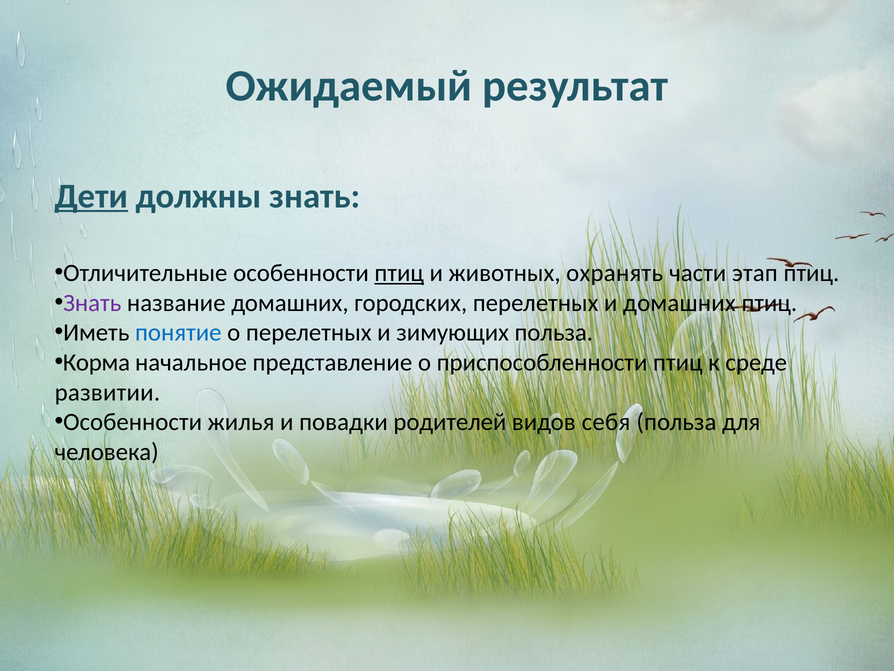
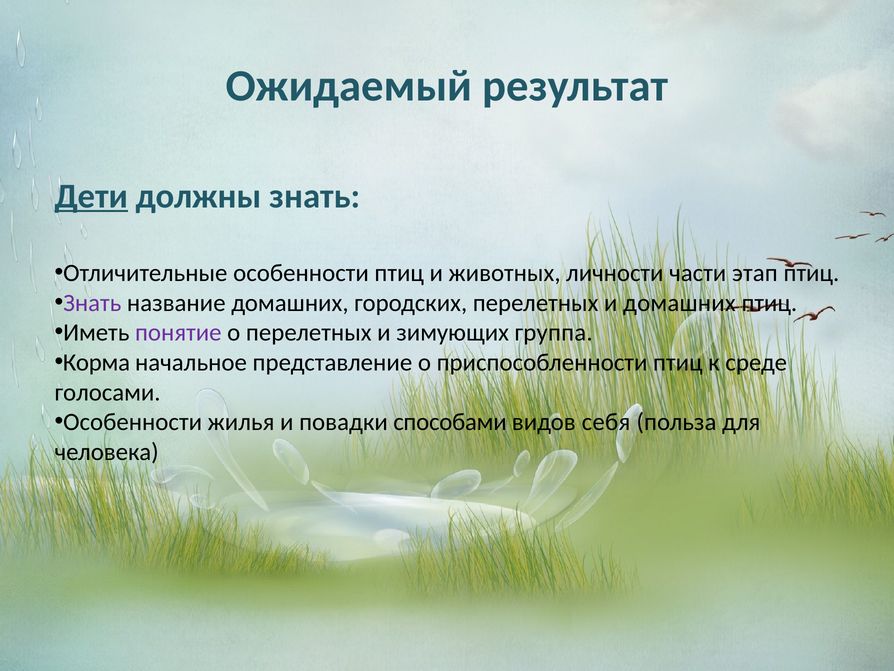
птиц at (399, 273) underline: present -> none
охранять: охранять -> личности
понятие colour: blue -> purple
зимующих польза: польза -> группа
развитии: развитии -> голосами
родителей: родителей -> способами
